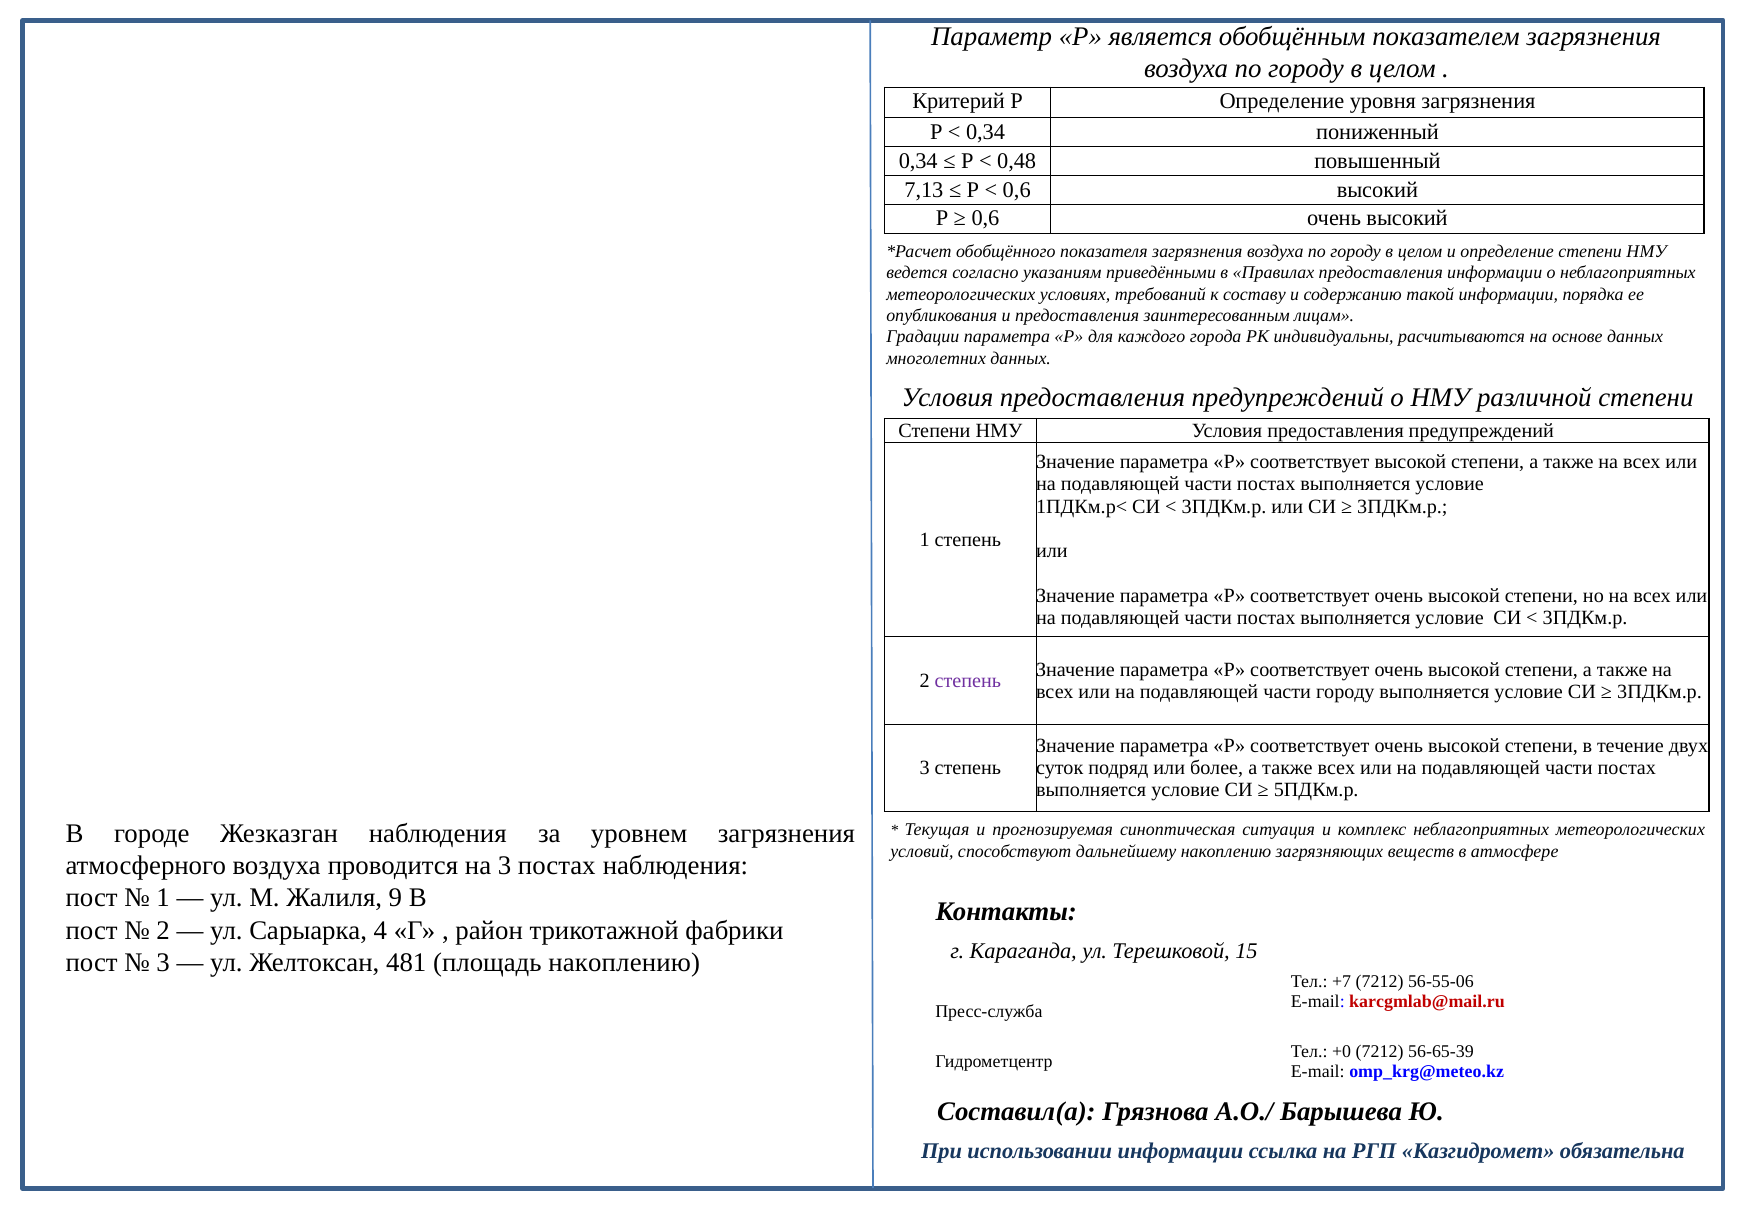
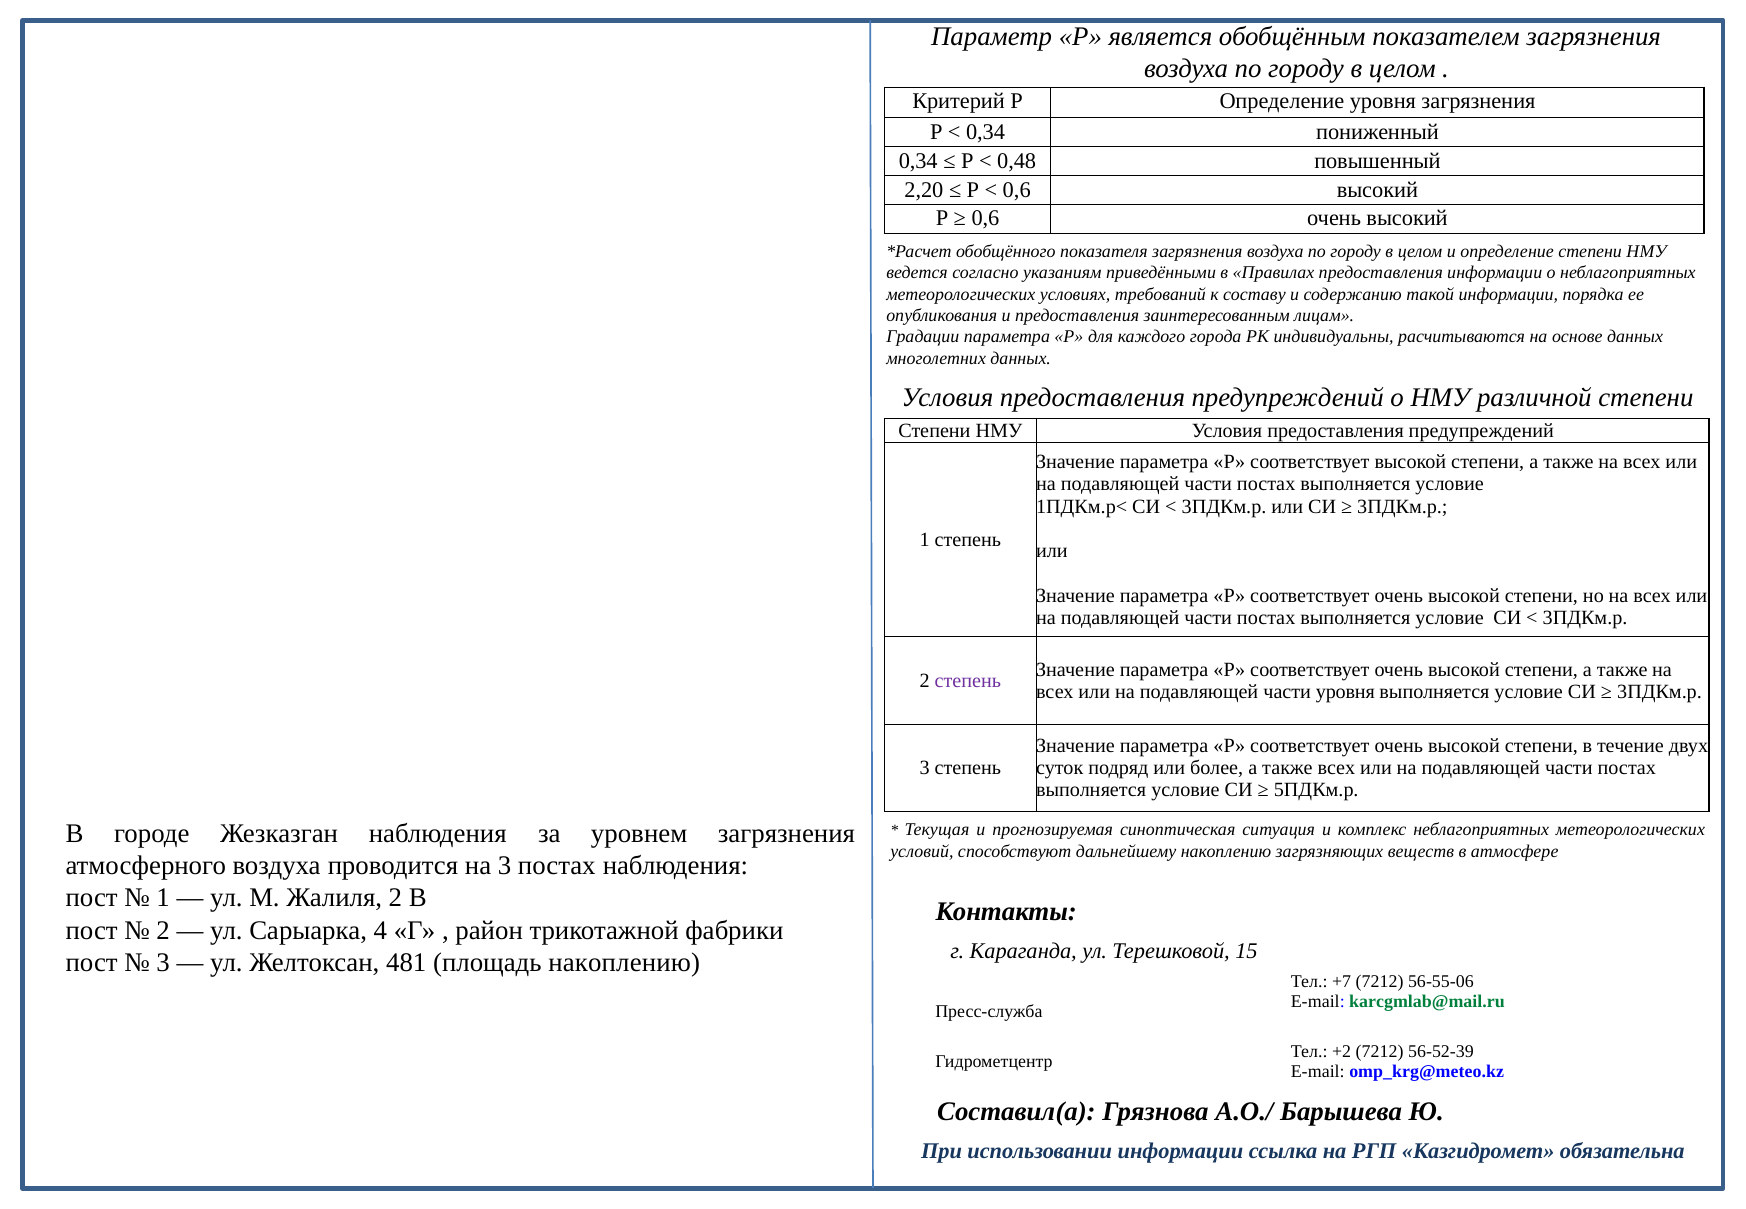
7,13: 7,13 -> 2,20
части городу: городу -> уровня
Жалиля 9: 9 -> 2
karcgmlab@mail.ru colour: red -> green
+0: +0 -> +2
56-65-39: 56-65-39 -> 56-52-39
